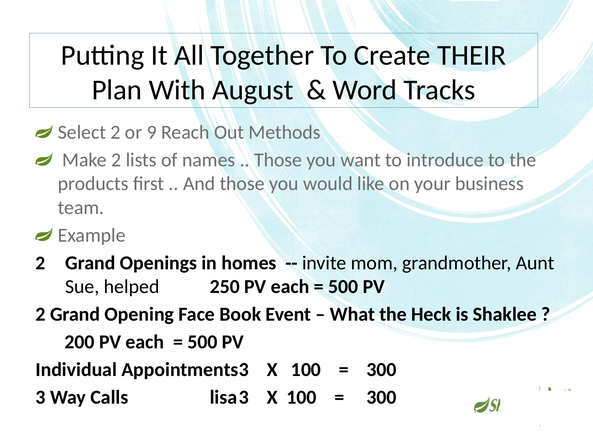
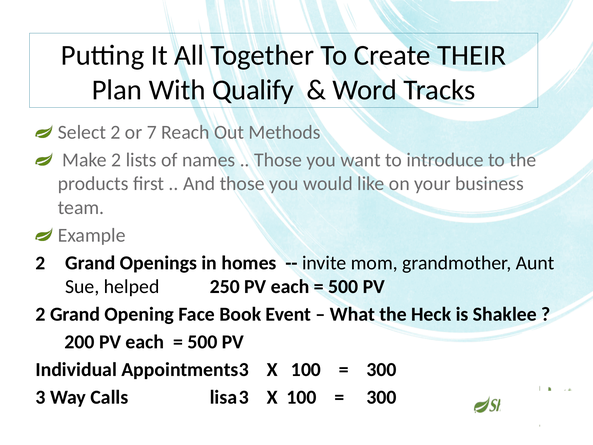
August: August -> Qualify
9: 9 -> 7
